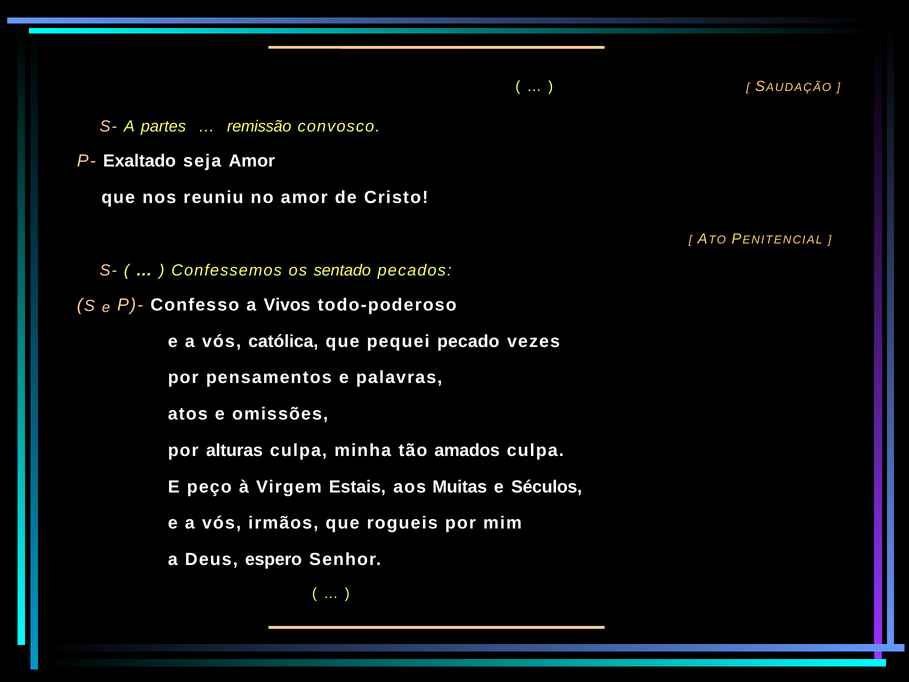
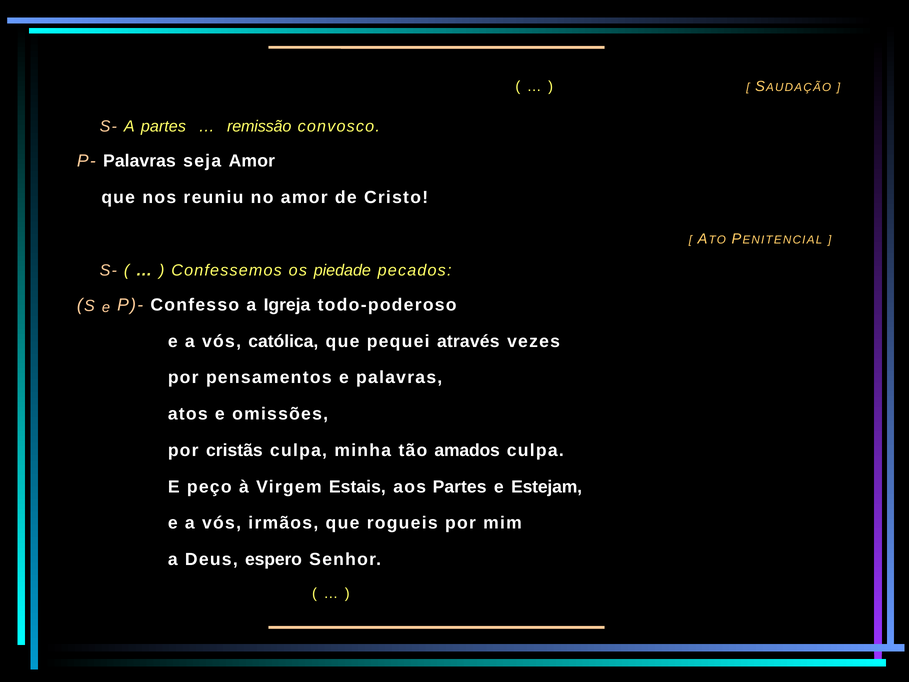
P- Exaltado: Exaltado -> Palavras
sentado: sentado -> piedade
Vivos: Vivos -> Igreja
pecado: pecado -> através
alturas: alturas -> cristãs
aos Muitas: Muitas -> Partes
Séculos: Séculos -> Estejam
